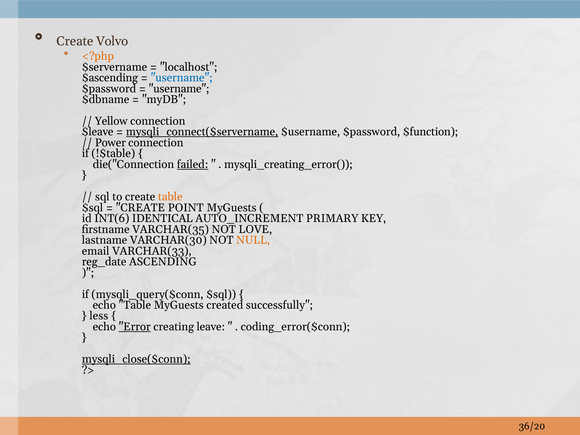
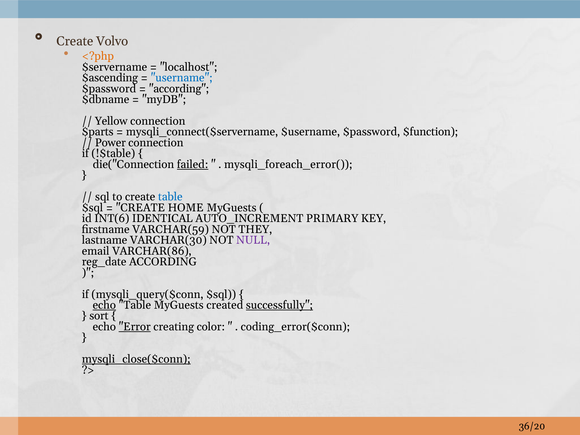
username at (179, 89): username -> according
$leave: $leave -> $parts
mysqli_connect($servername underline: present -> none
mysqli_creating_error(: mysqli_creating_error( -> mysqli_foreach_error(
table at (170, 197) colour: orange -> blue
POINT: POINT -> HOME
VARCHAR(35: VARCHAR(35 -> VARCHAR(59
LOVE: LOVE -> THEY
NULL colour: orange -> purple
VARCHAR(33: VARCHAR(33 -> VARCHAR(86
reg_date ASCENDING: ASCENDING -> ACCORDING
echo at (104, 305) underline: none -> present
successfully underline: none -> present
less: less -> sort
leave: leave -> color
